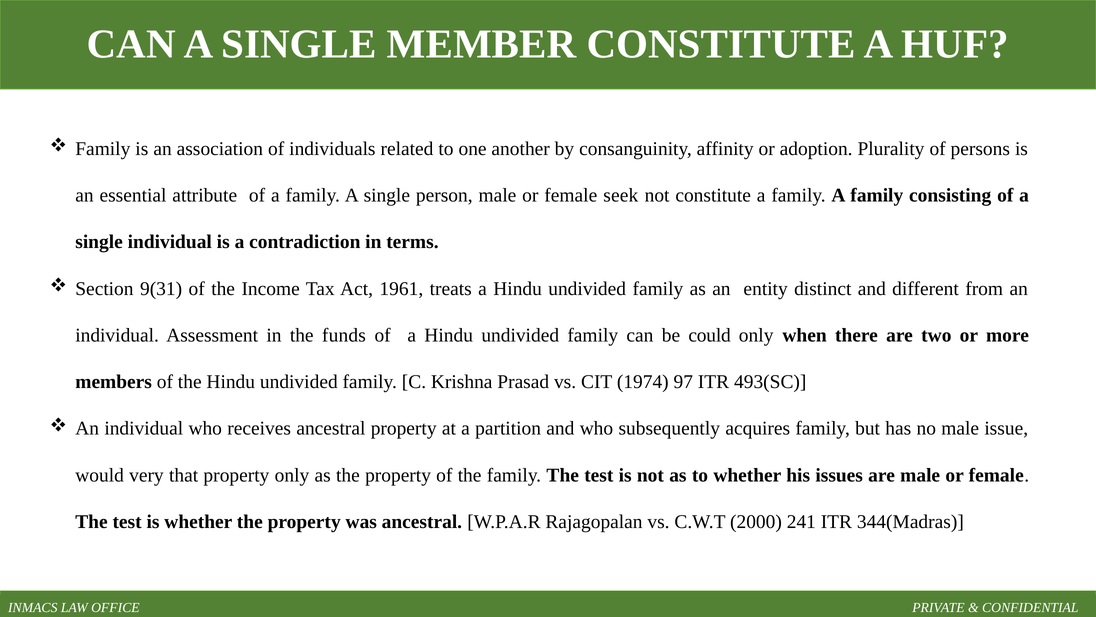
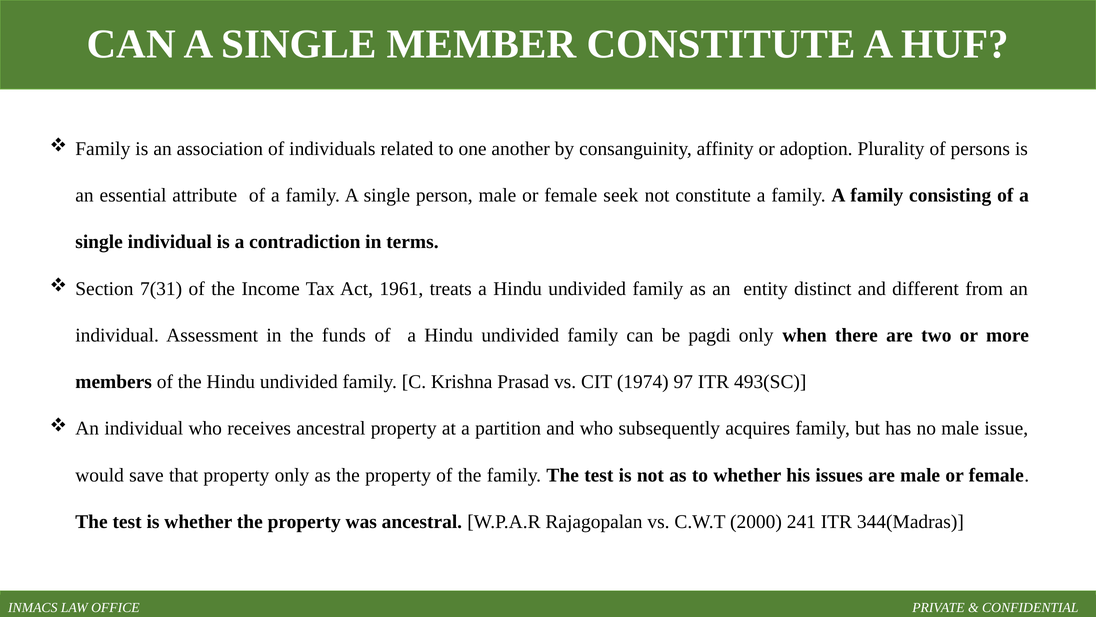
9(31: 9(31 -> 7(31
could: could -> pagdi
very: very -> save
